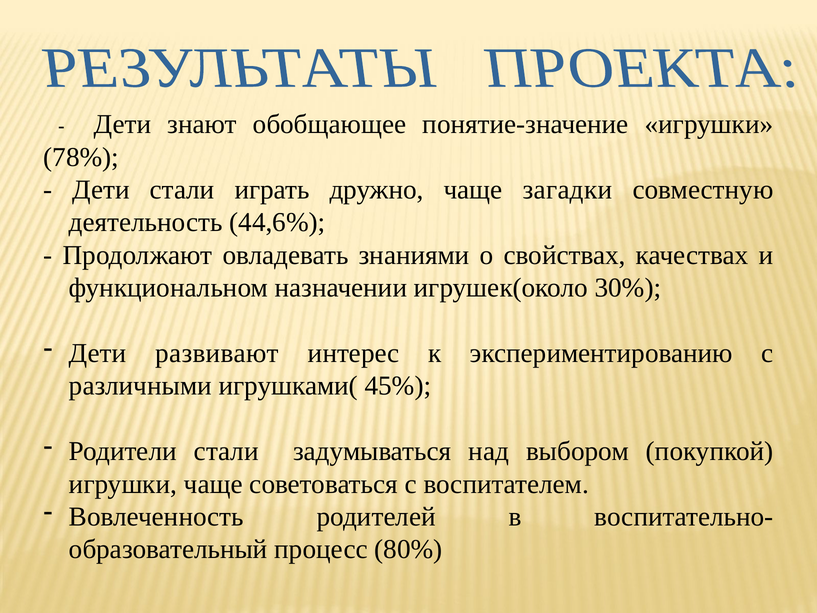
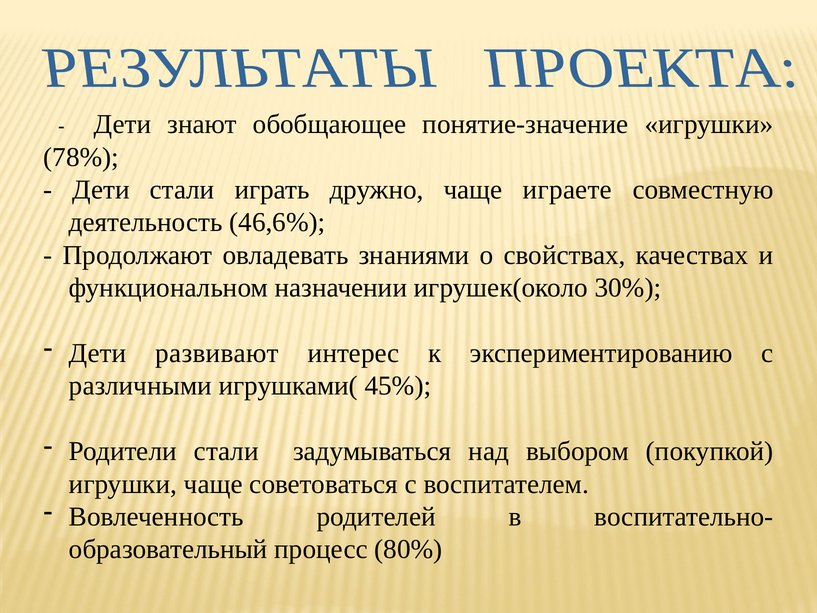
загадки: загадки -> играете
44,6%: 44,6% -> 46,6%
